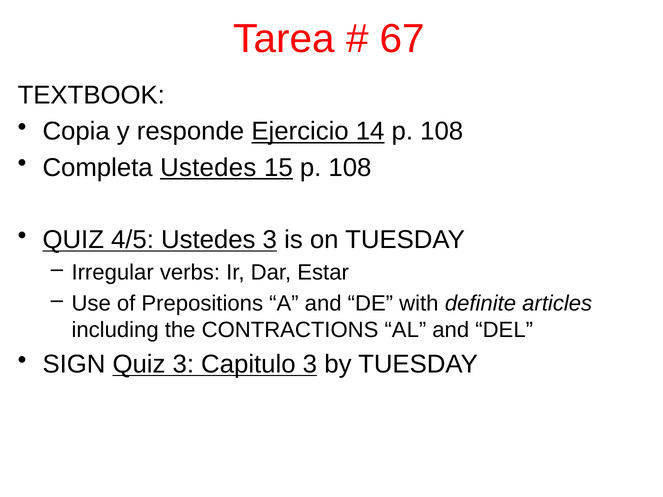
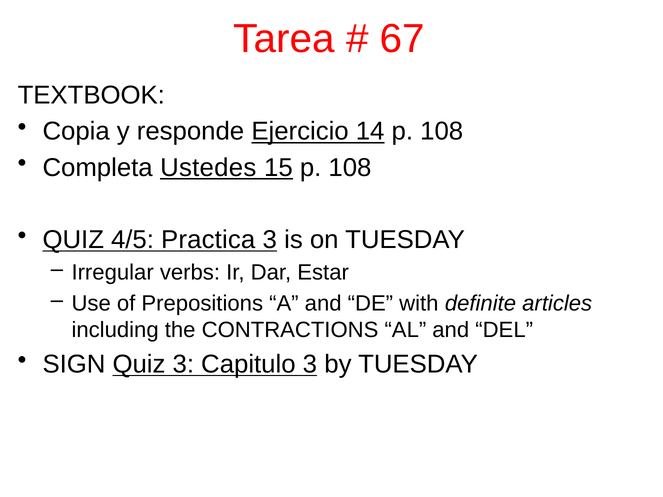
4/5 Ustedes: Ustedes -> Practica
